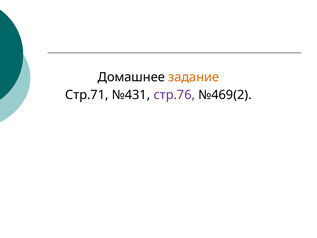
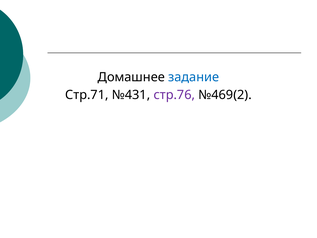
задание colour: orange -> blue
